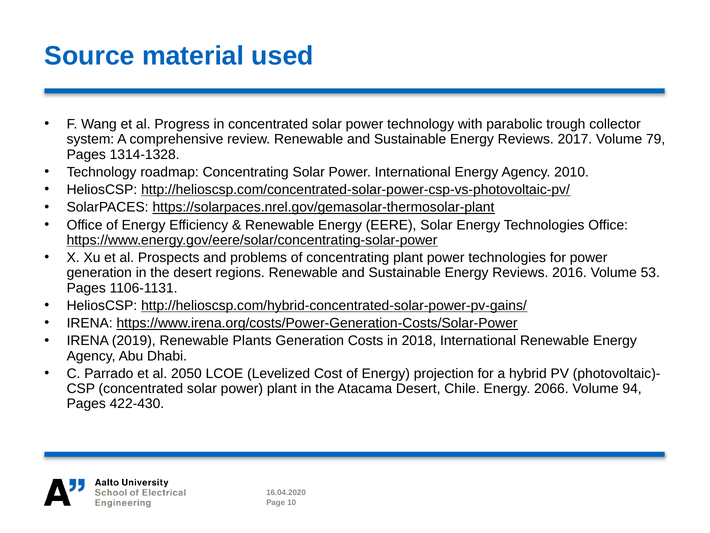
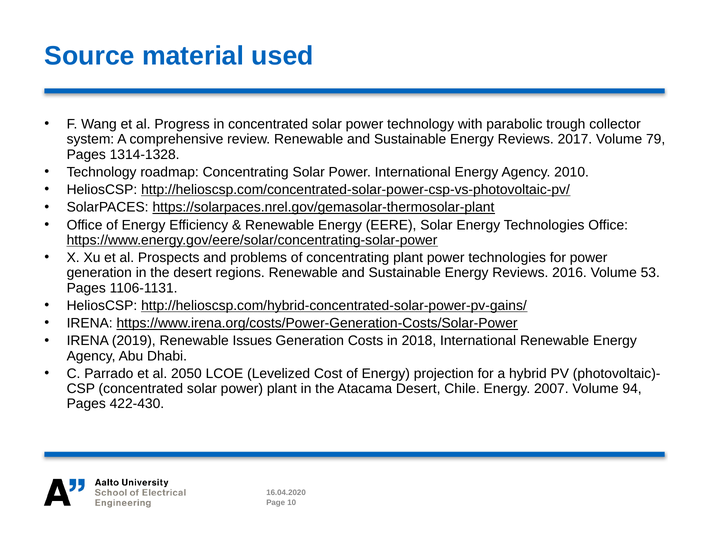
Plants: Plants -> Issues
2066: 2066 -> 2007
